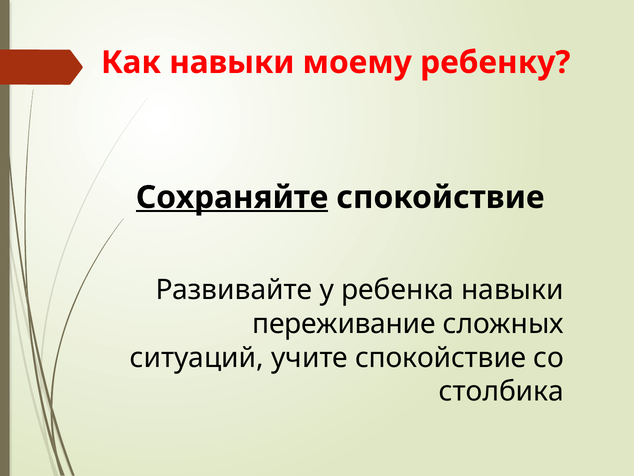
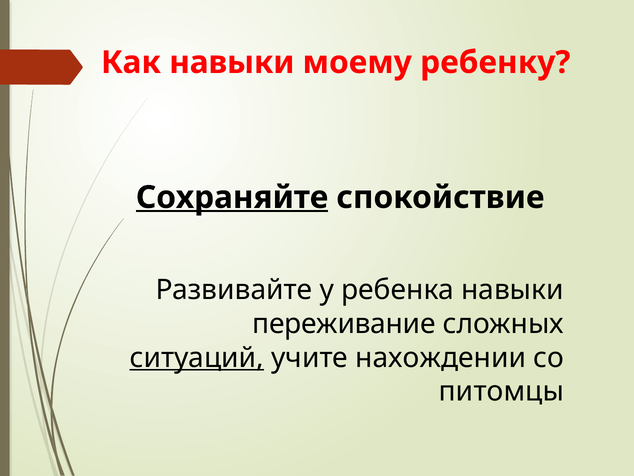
ситуаций underline: none -> present
учите спокойствие: спокойствие -> нахождении
столбика: столбика -> питомцы
